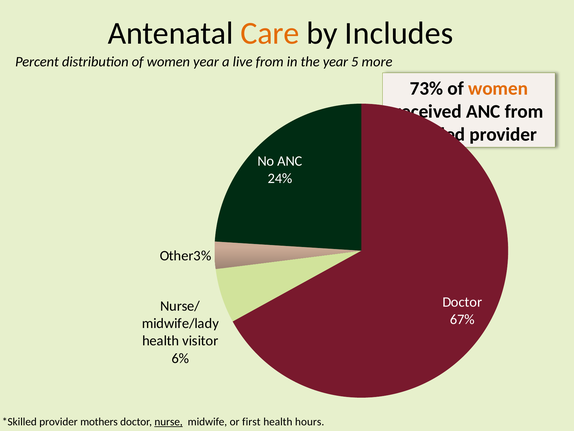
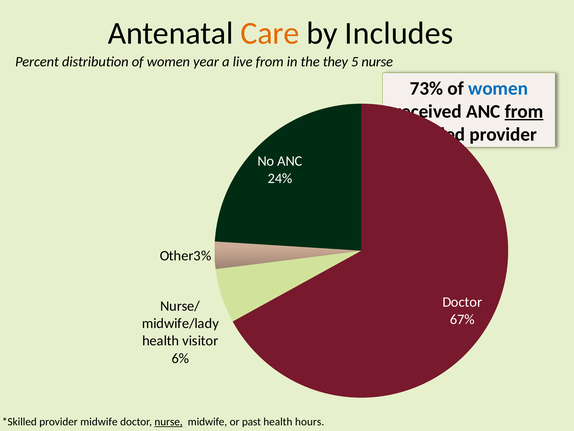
the year: year -> they
5 more: more -> nurse
women at (498, 88) colour: orange -> blue
from at (524, 111) underline: none -> present
provider mothers: mothers -> midwife
first: first -> past
